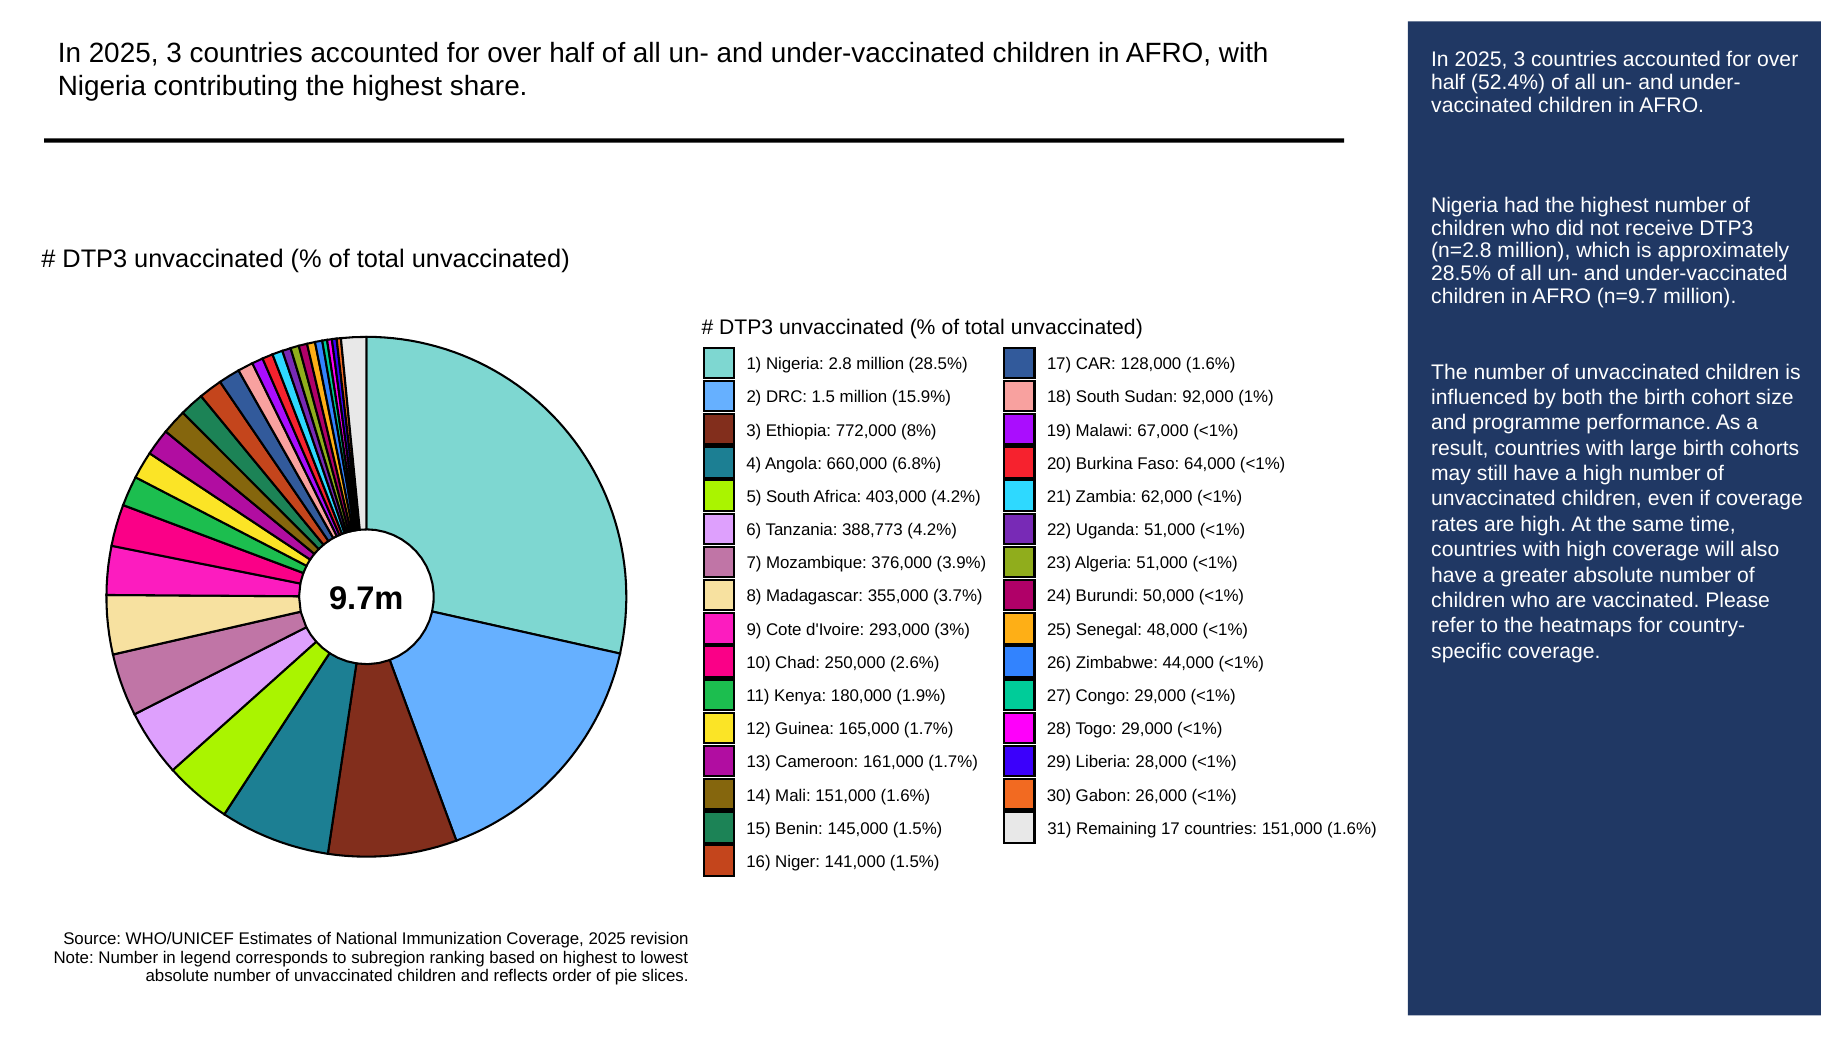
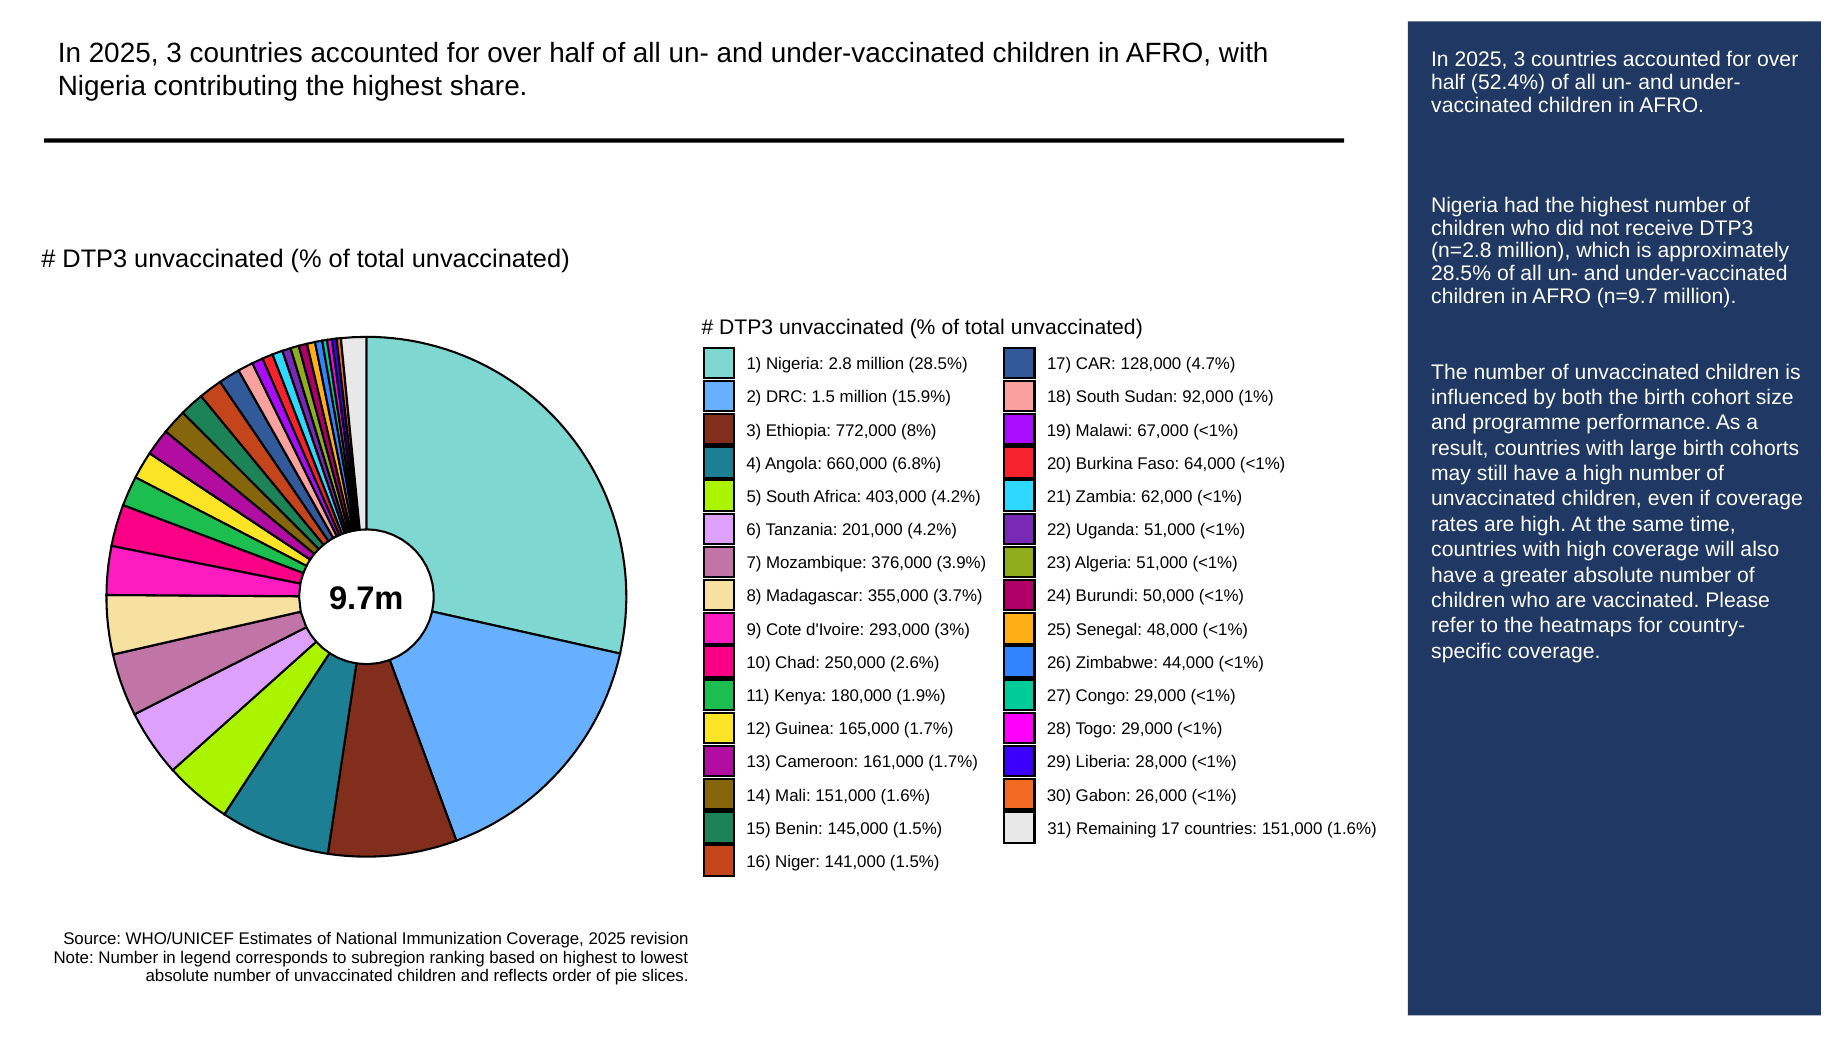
128,000 1.6%: 1.6% -> 4.7%
388,773: 388,773 -> 201,000
